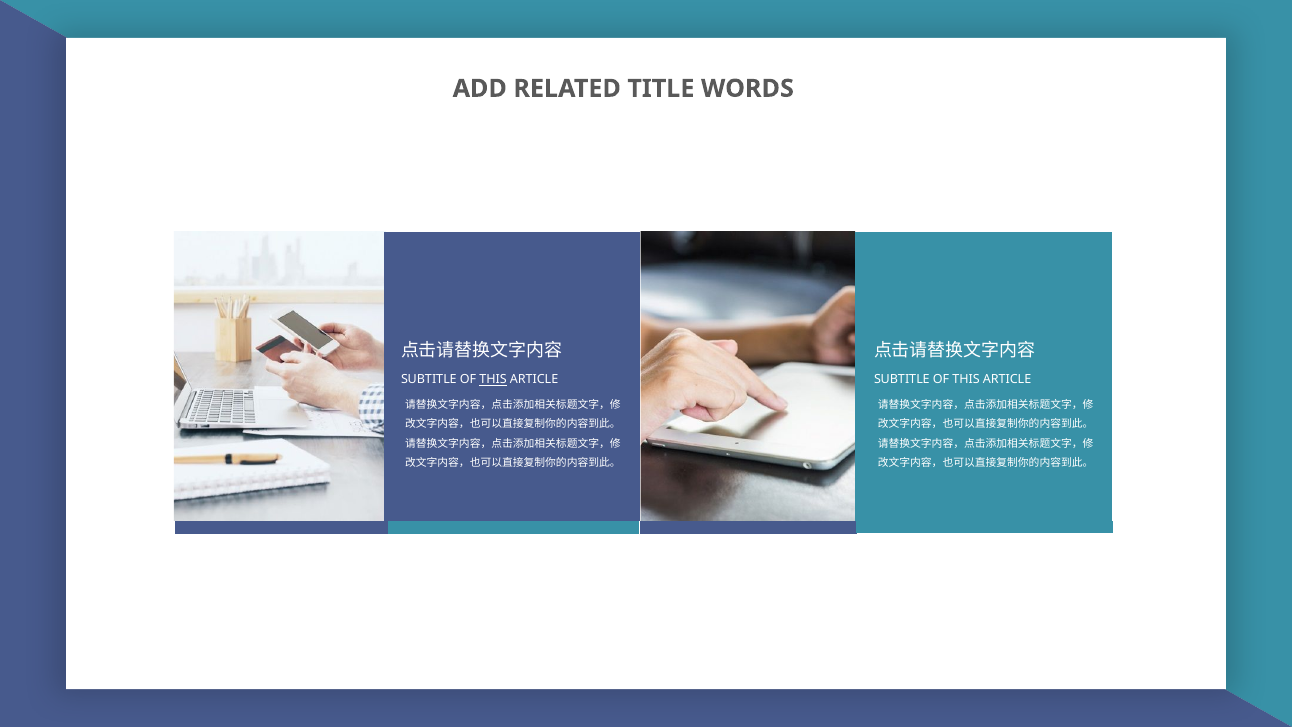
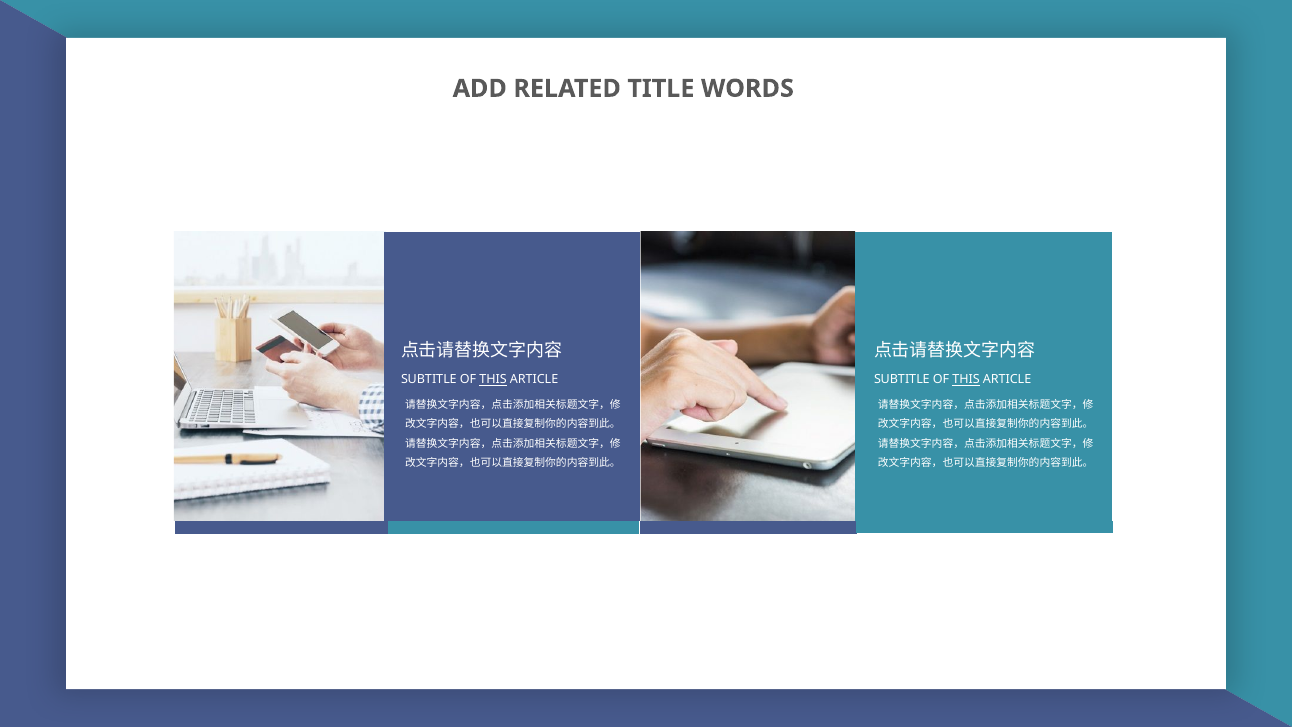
THIS at (966, 380) underline: none -> present
